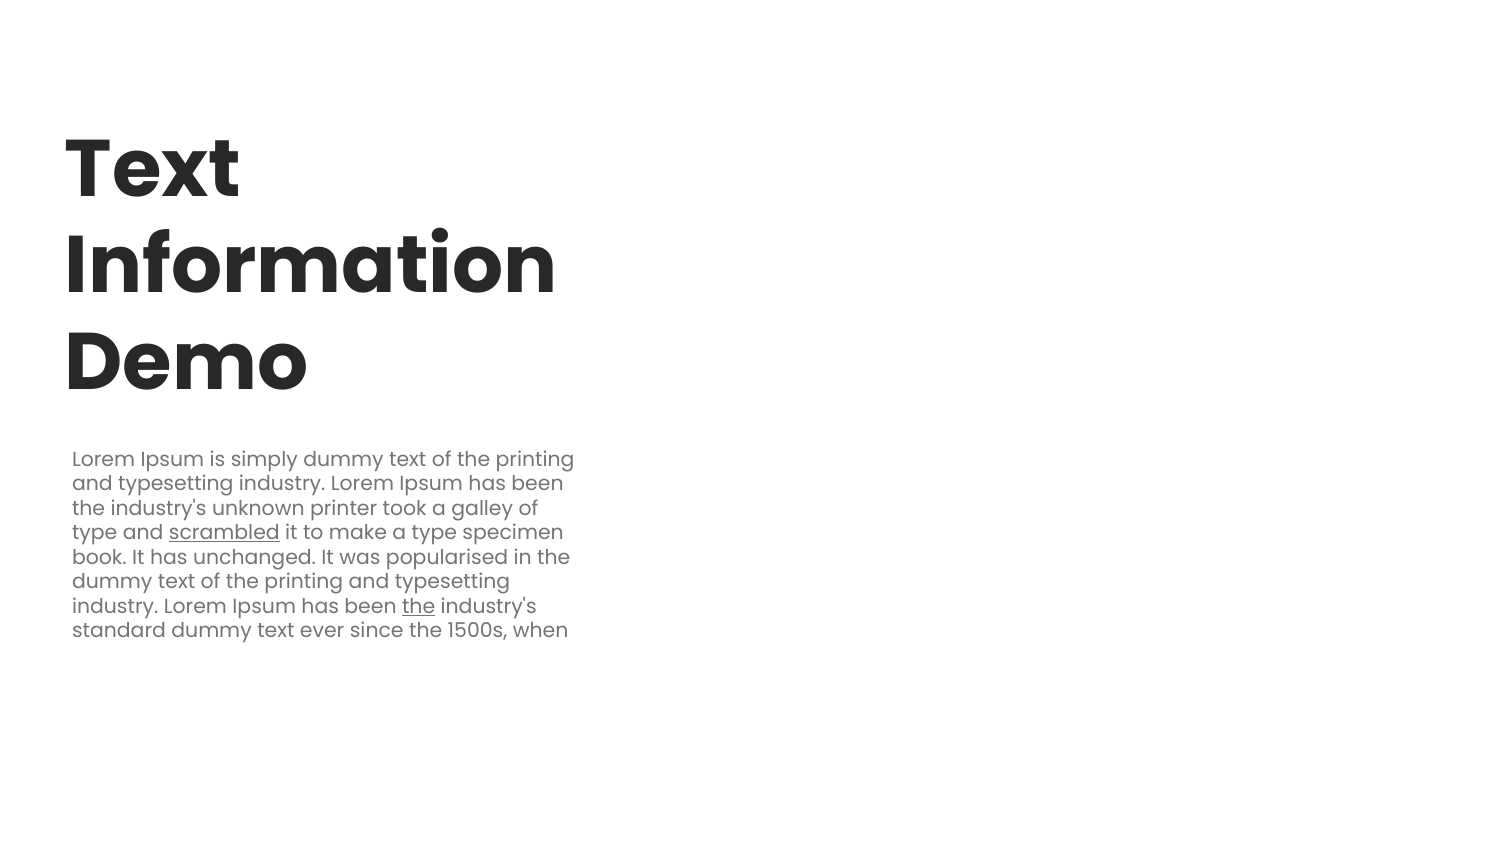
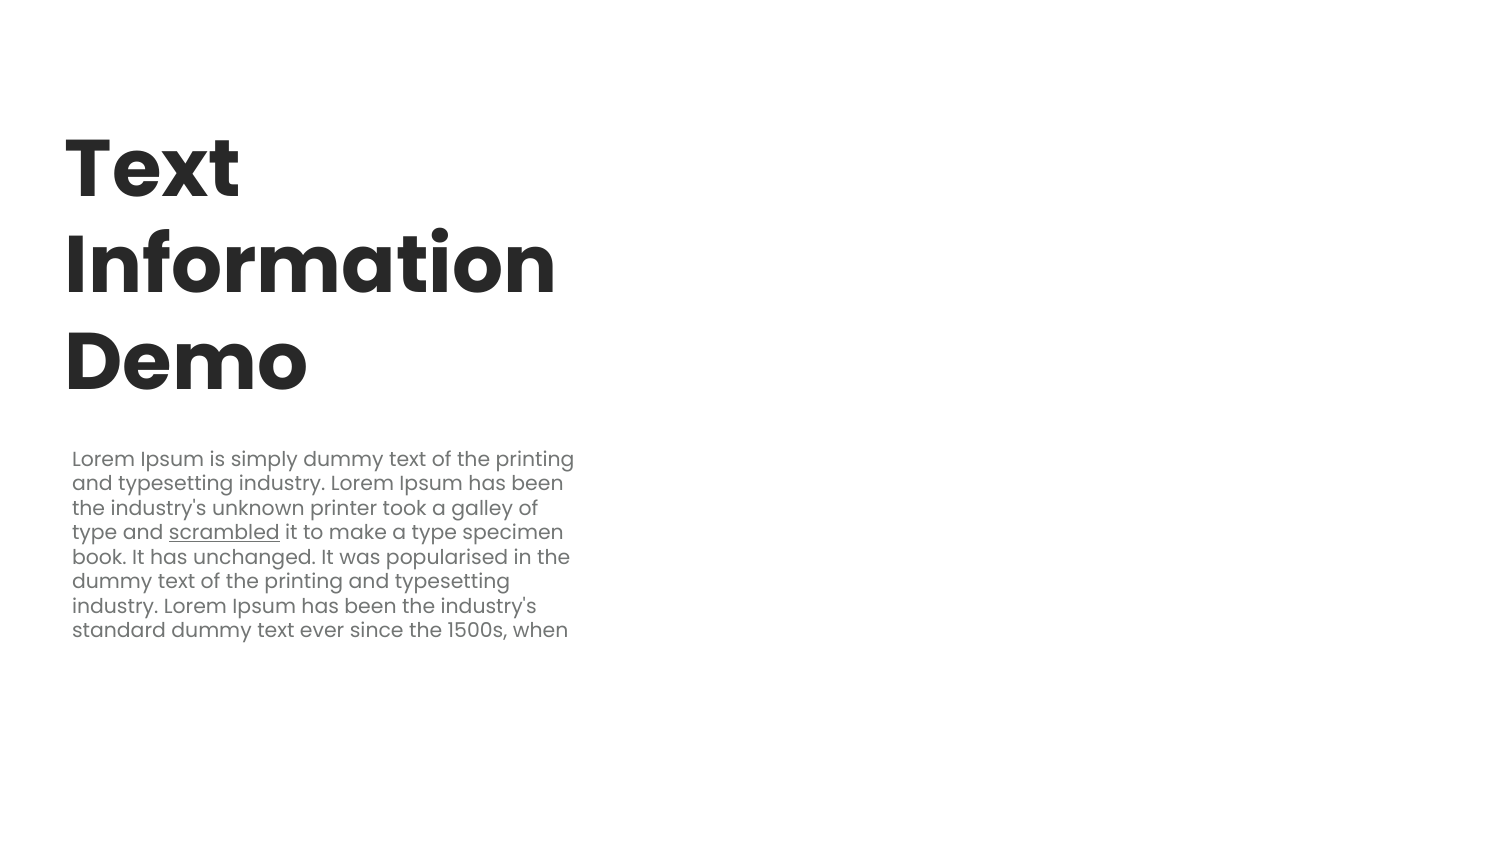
the at (419, 606) underline: present -> none
